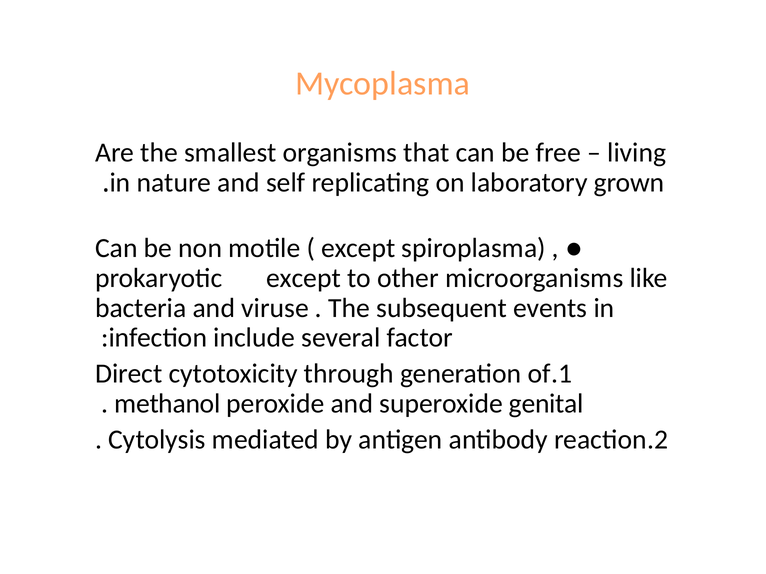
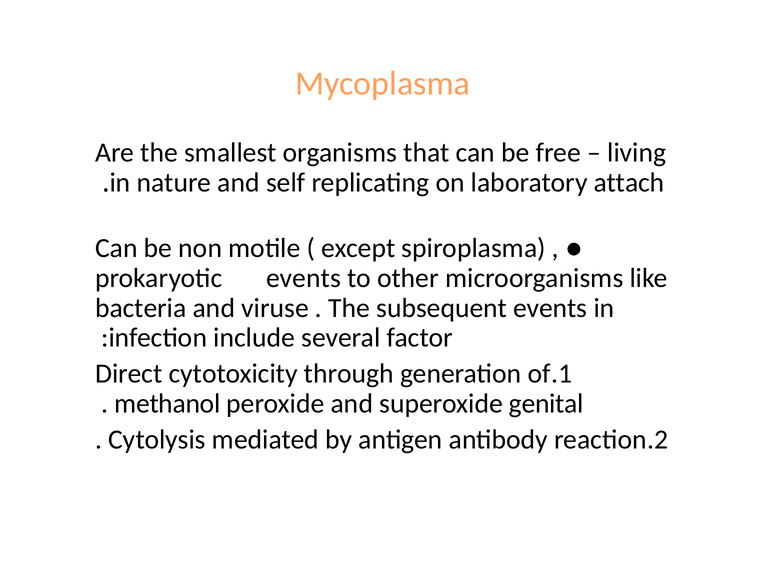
grown: grown -> attach
prokaryotic except: except -> events
